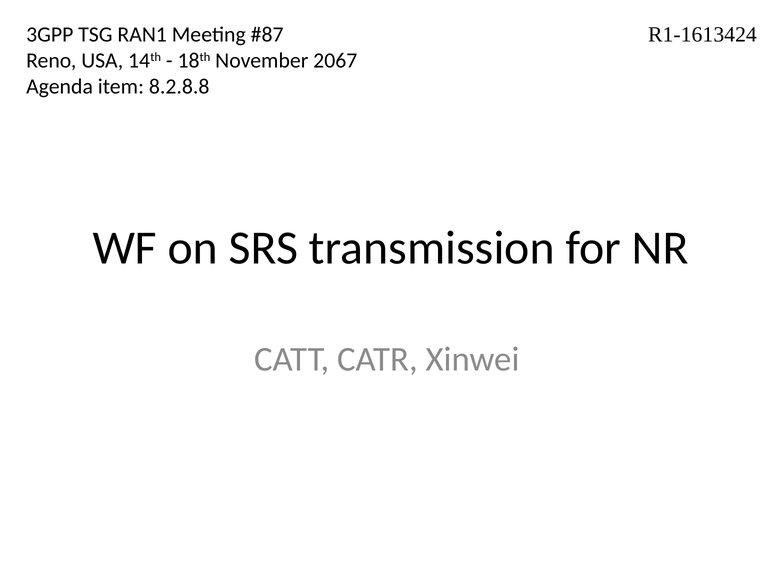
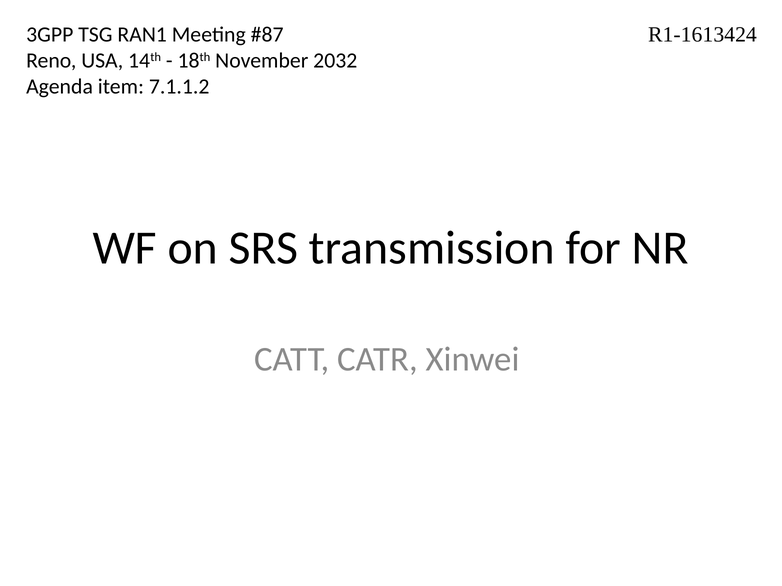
2067: 2067 -> 2032
8.2.8.8: 8.2.8.8 -> 7.1.1.2
